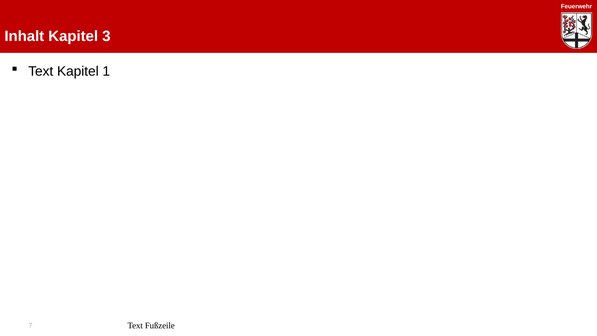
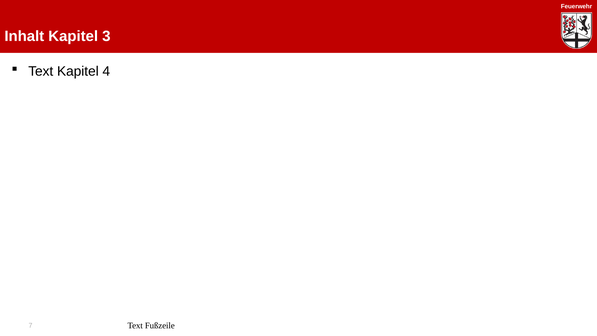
1: 1 -> 4
